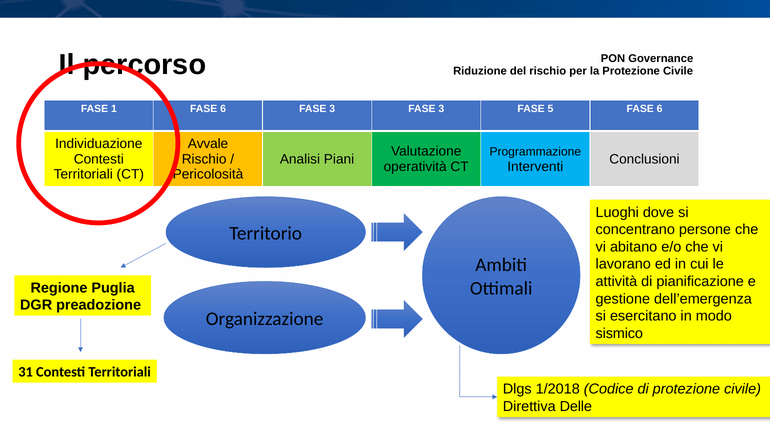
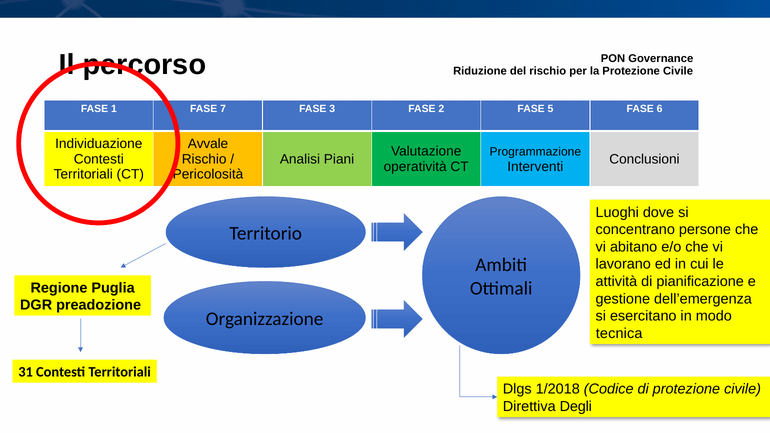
1 FASE 6: 6 -> 7
3 FASE 3: 3 -> 2
sismico: sismico -> tecnica
Delle: Delle -> Degli
